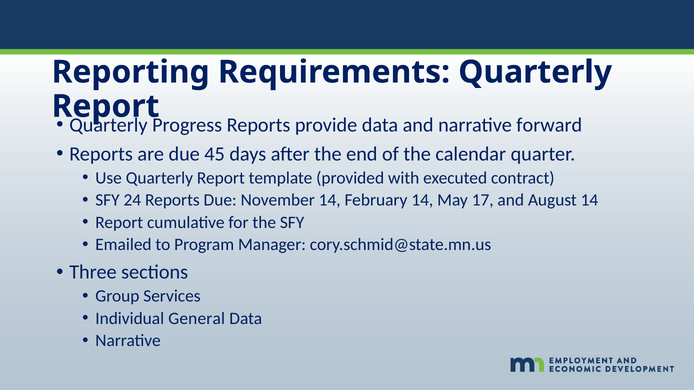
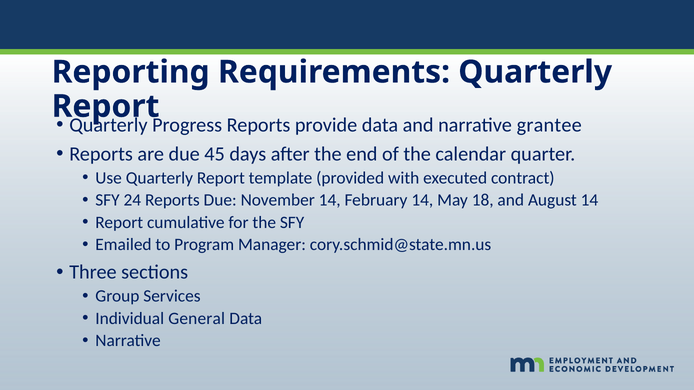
forward: forward -> grantee
17: 17 -> 18
